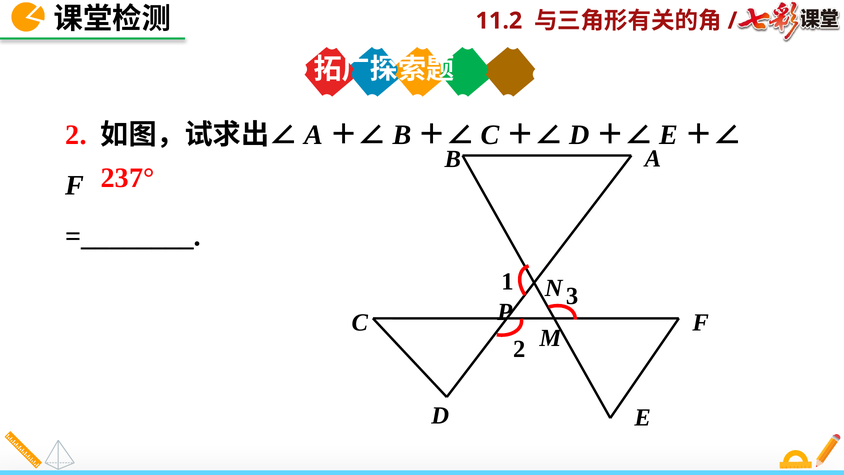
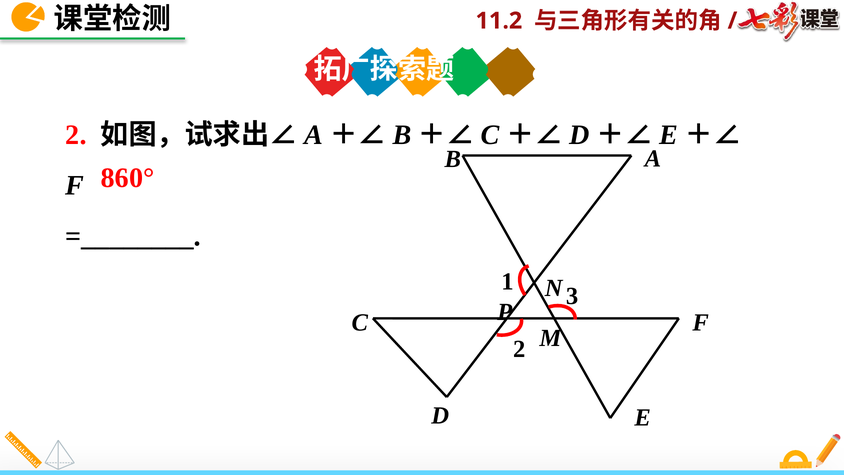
237°: 237° -> 860°
